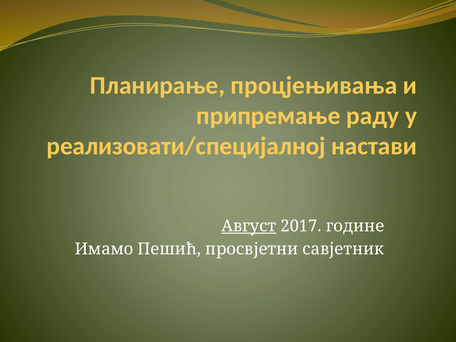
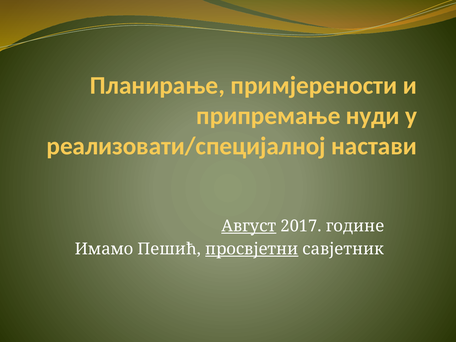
процјењивања: процјењивања -> примјерености
раду: раду -> нуди
просвјетни underline: none -> present
